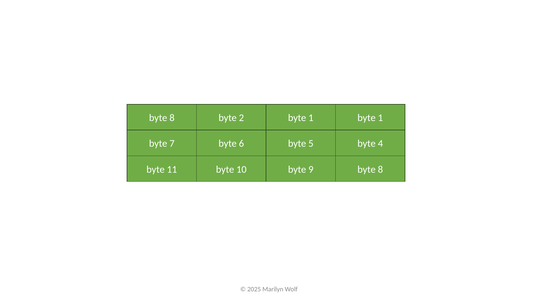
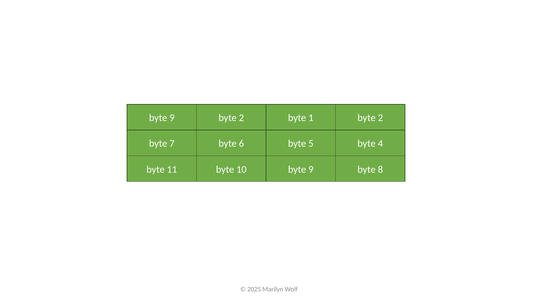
8 at (172, 118): 8 -> 9
1 byte 1: 1 -> 2
